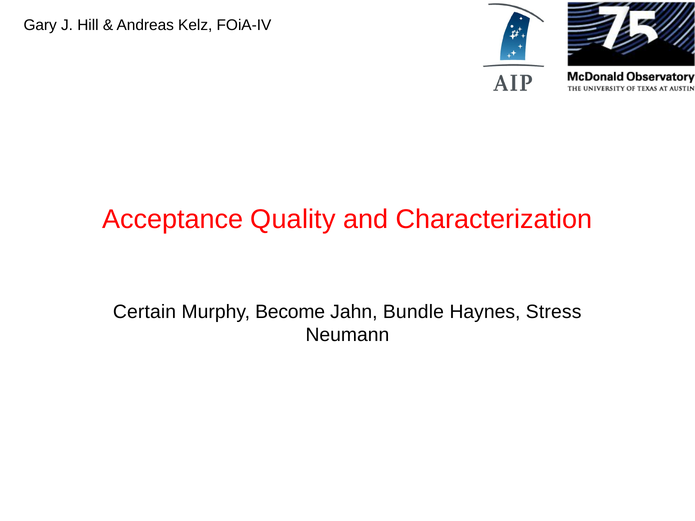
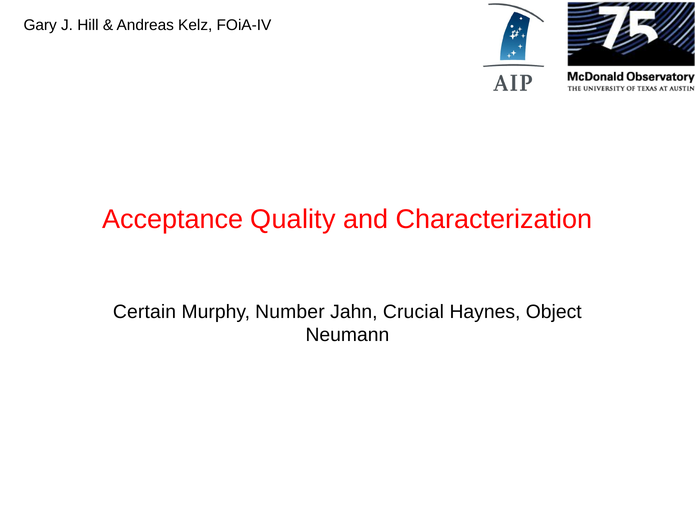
Become: Become -> Number
Bundle: Bundle -> Crucial
Stress: Stress -> Object
